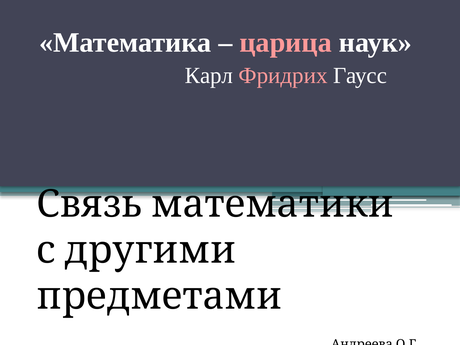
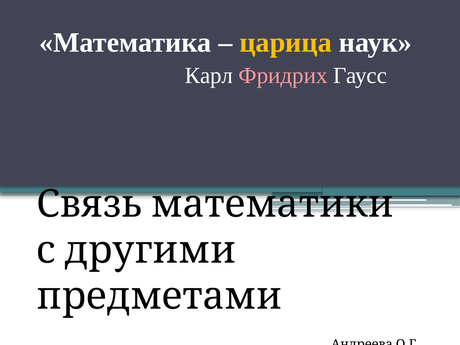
царица colour: pink -> yellow
